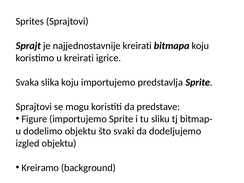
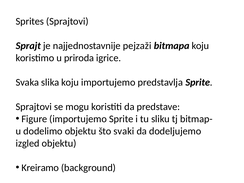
najjednostavnije kreirati: kreirati -> pejzaži
u kreirati: kreirati -> priroda
